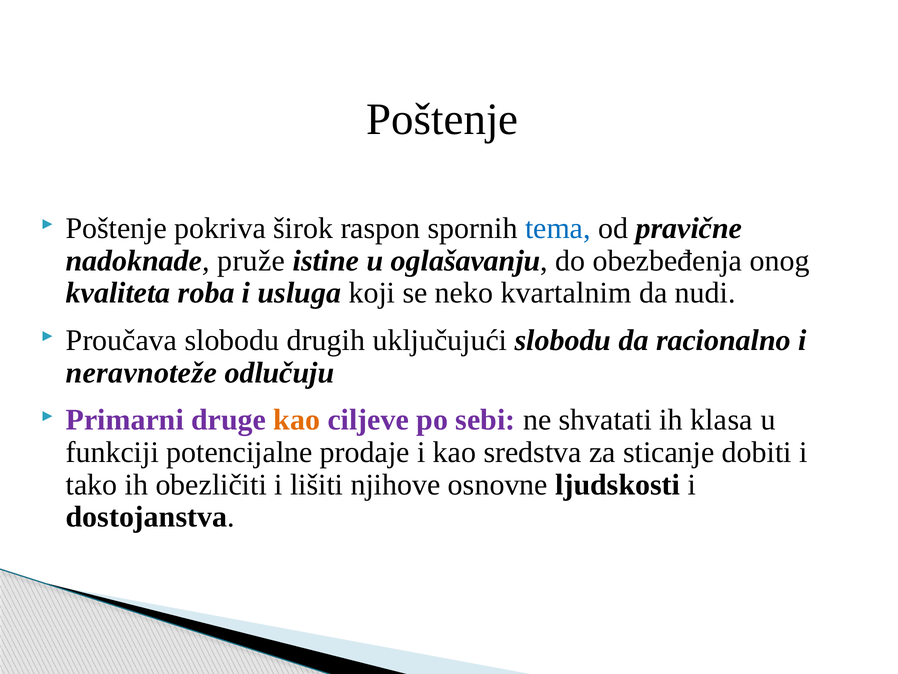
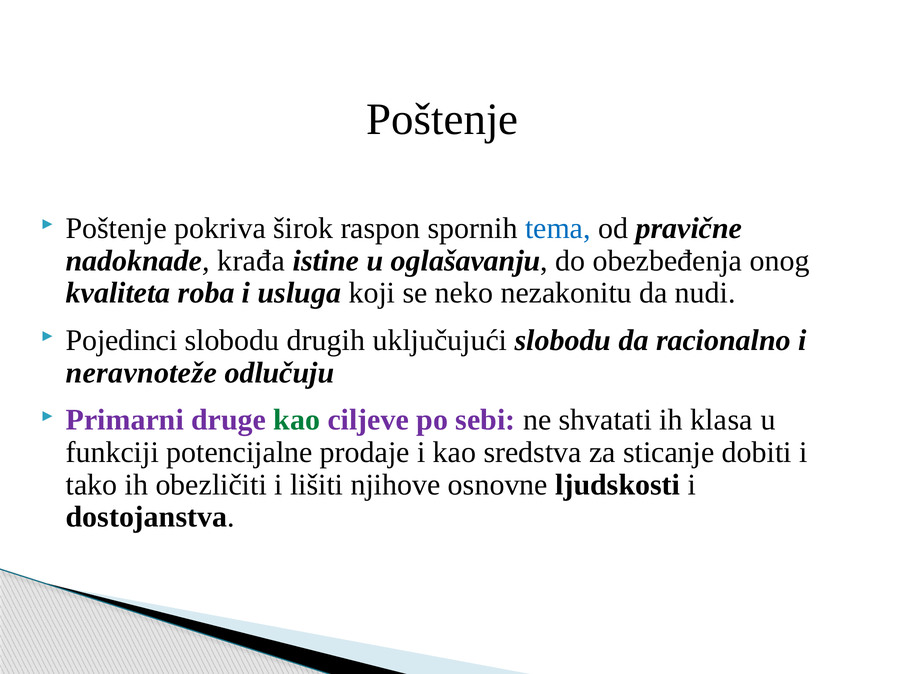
pruže: pruže -> krađa
kvartalnim: kvartalnim -> nezakonitu
Proučava: Proučava -> Pojedinci
kao at (297, 420) colour: orange -> green
